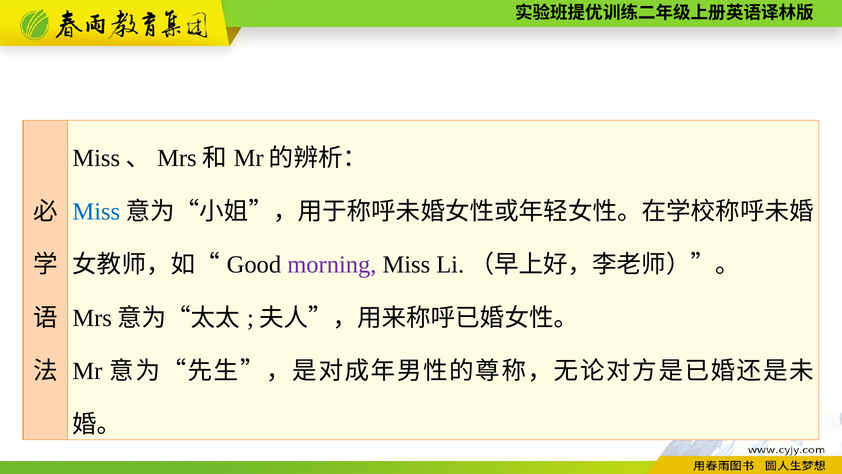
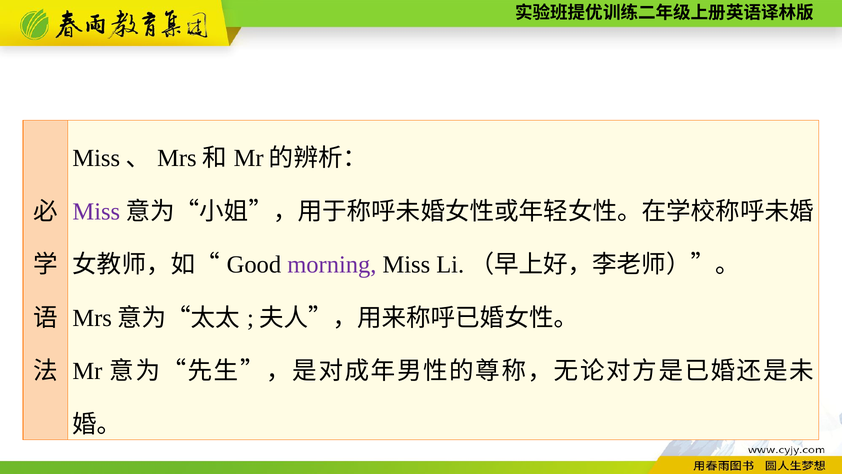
Miss at (96, 211) colour: blue -> purple
